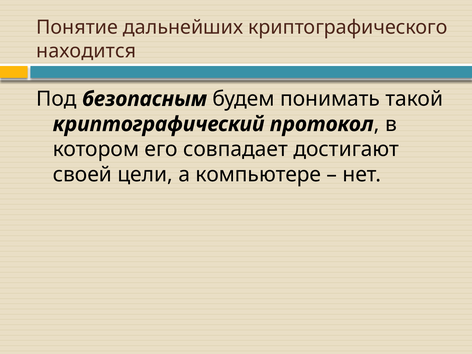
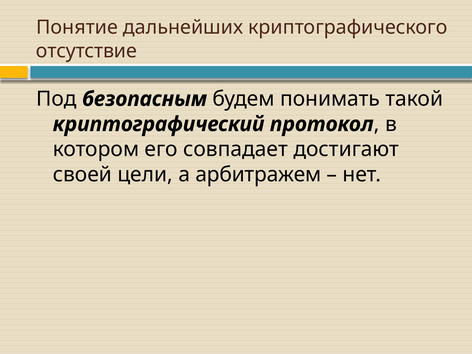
находится: находится -> отсутствие
компьютере: компьютере -> арбитражем
